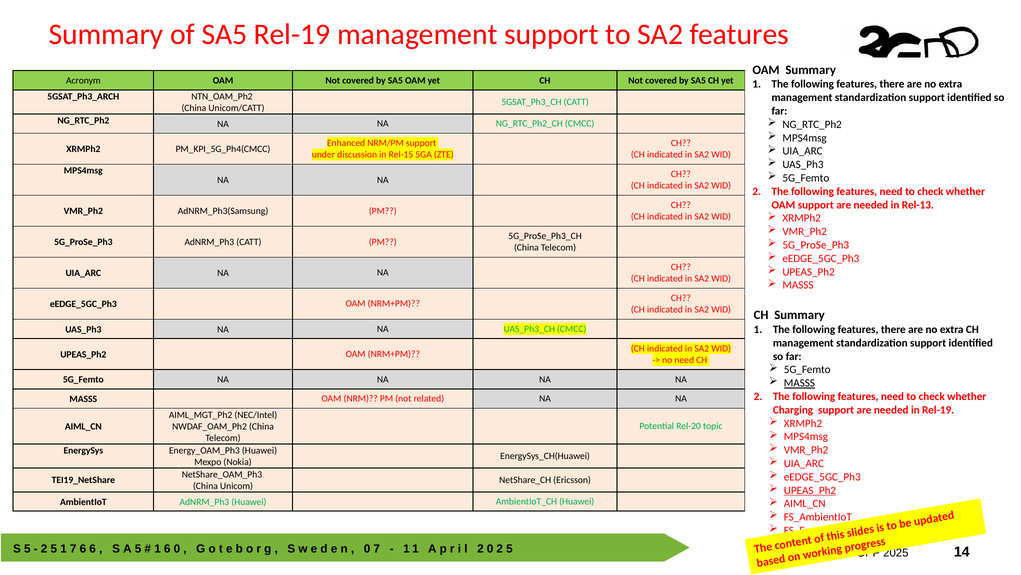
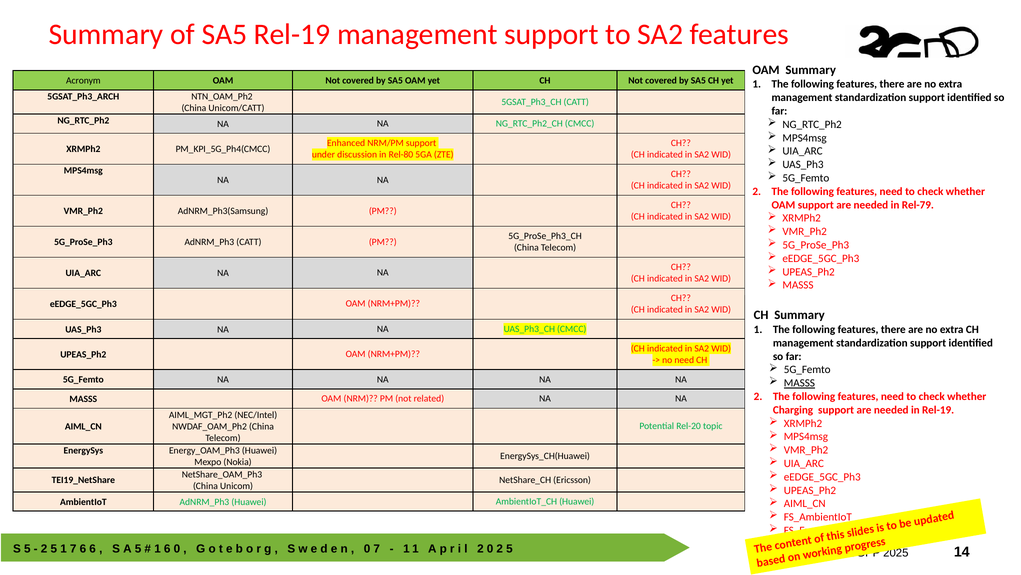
Rel-15: Rel-15 -> Rel-80
Rel-13: Rel-13 -> Rel-79
UPEAS_Ph2 at (810, 490) underline: present -> none
